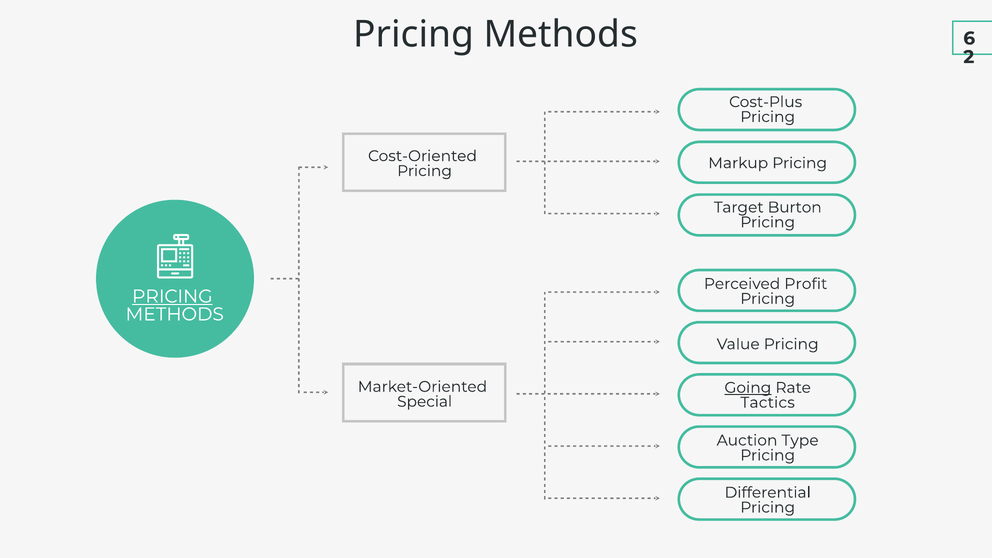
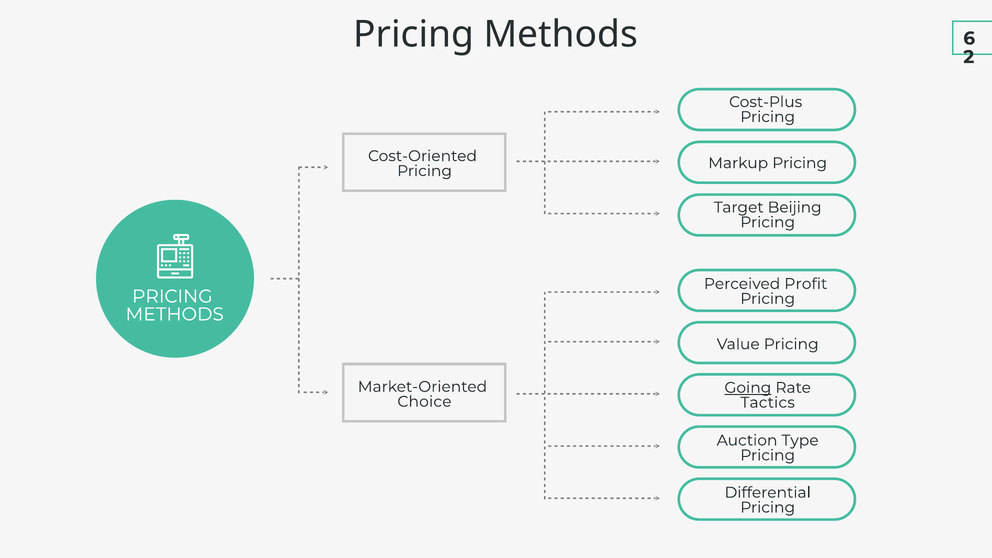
Burton: Burton -> Beijing
PRICING at (172, 296) underline: present -> none
Special: Special -> Choice
